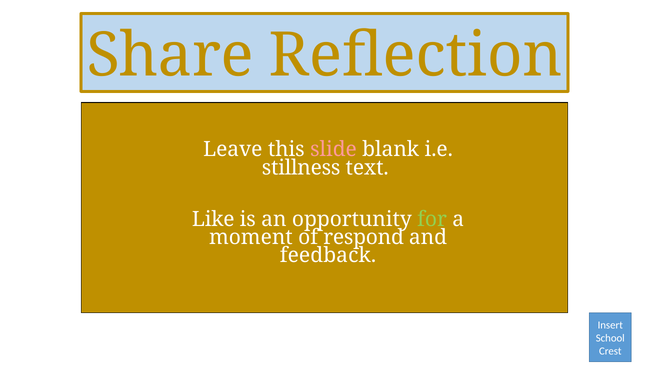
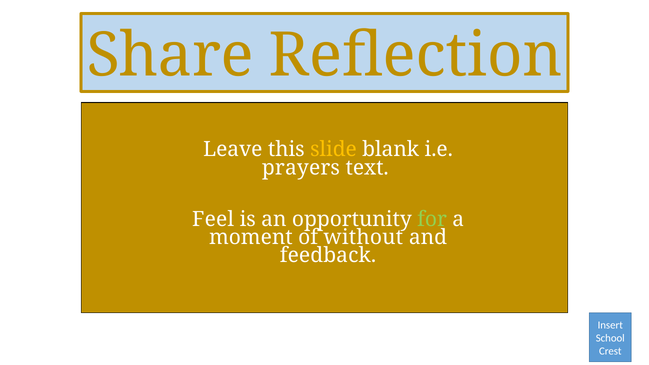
slide colour: pink -> yellow
stillness: stillness -> prayers
Like: Like -> Feel
respond: respond -> without
